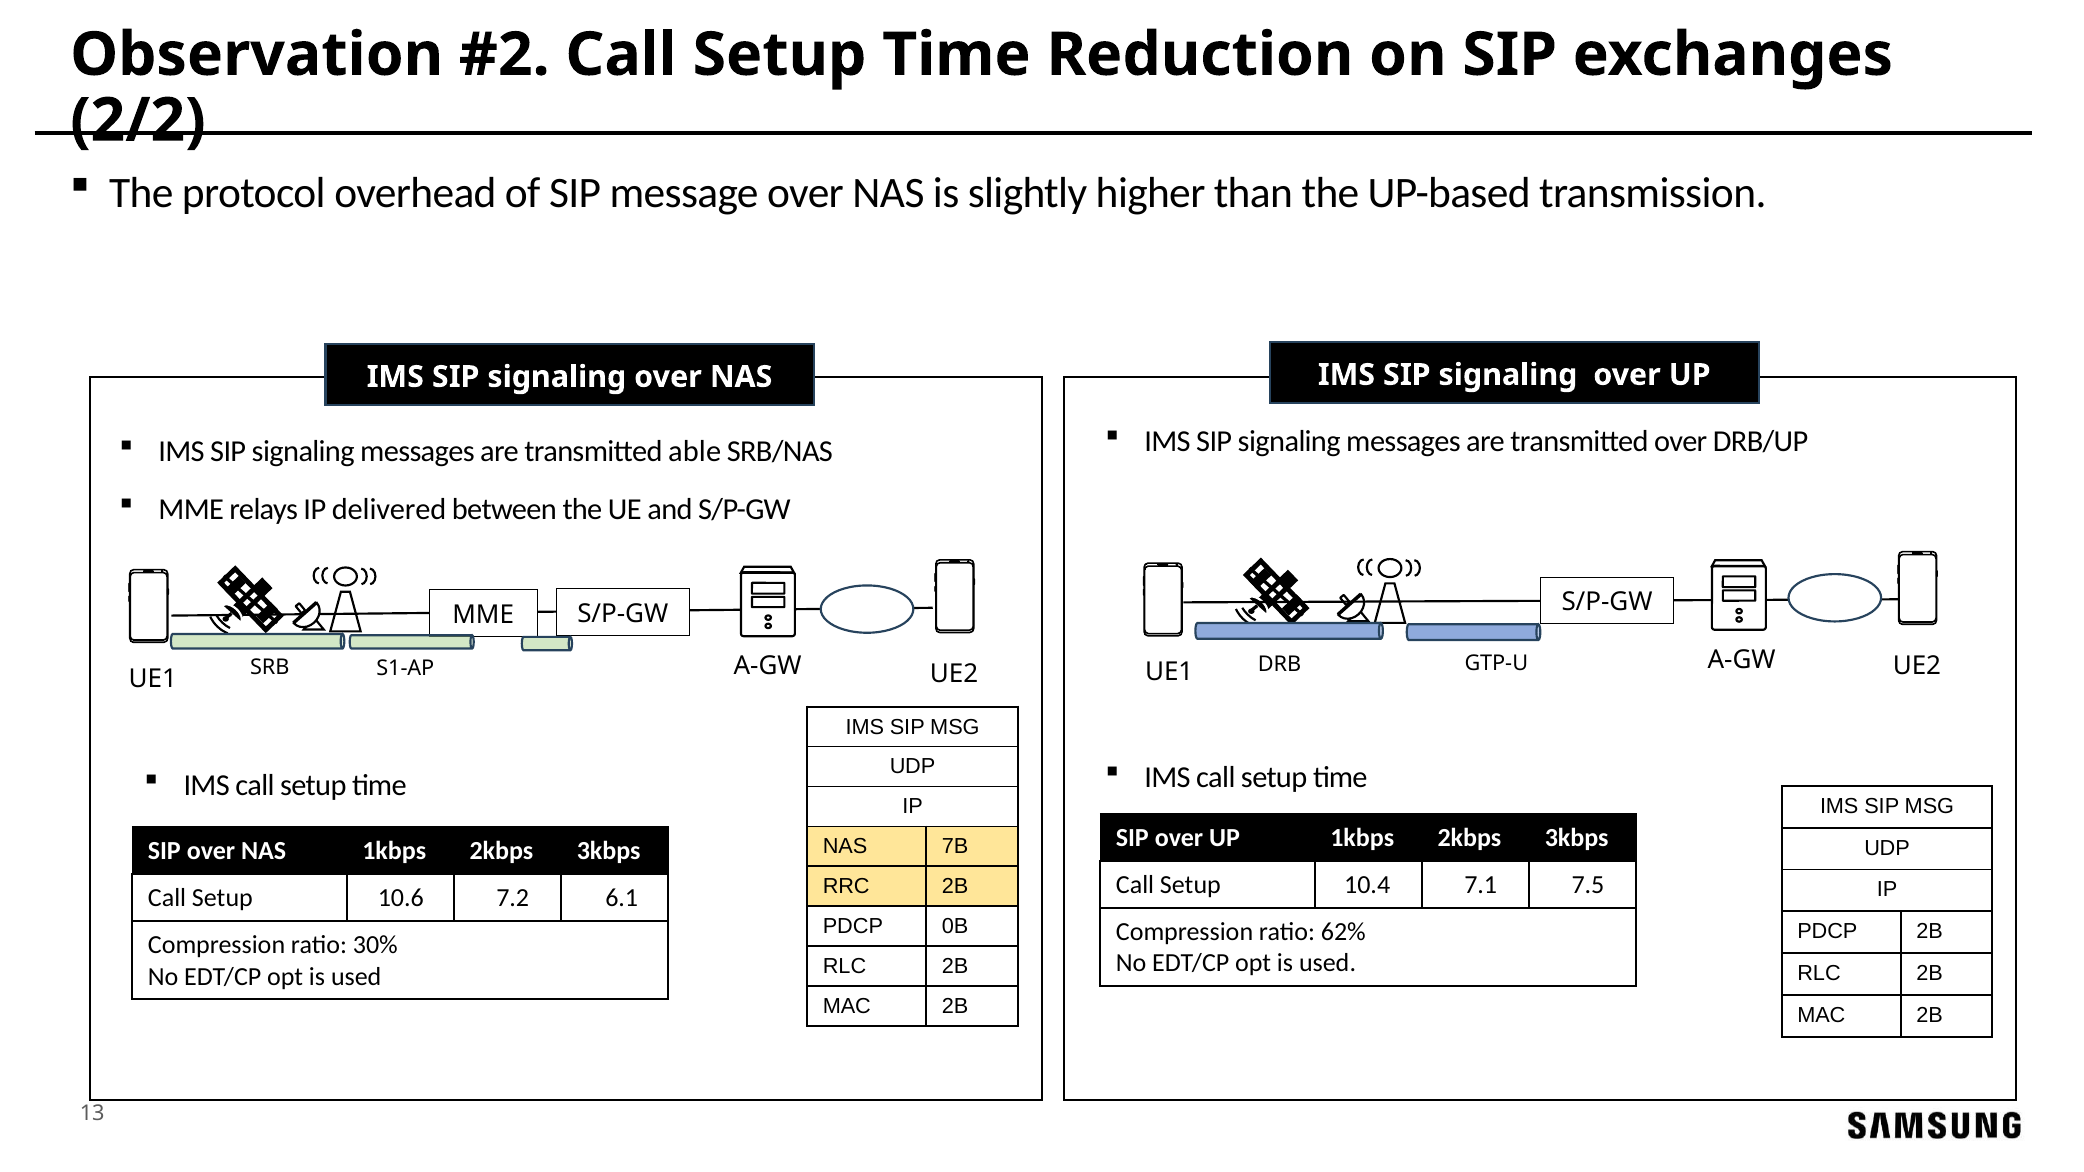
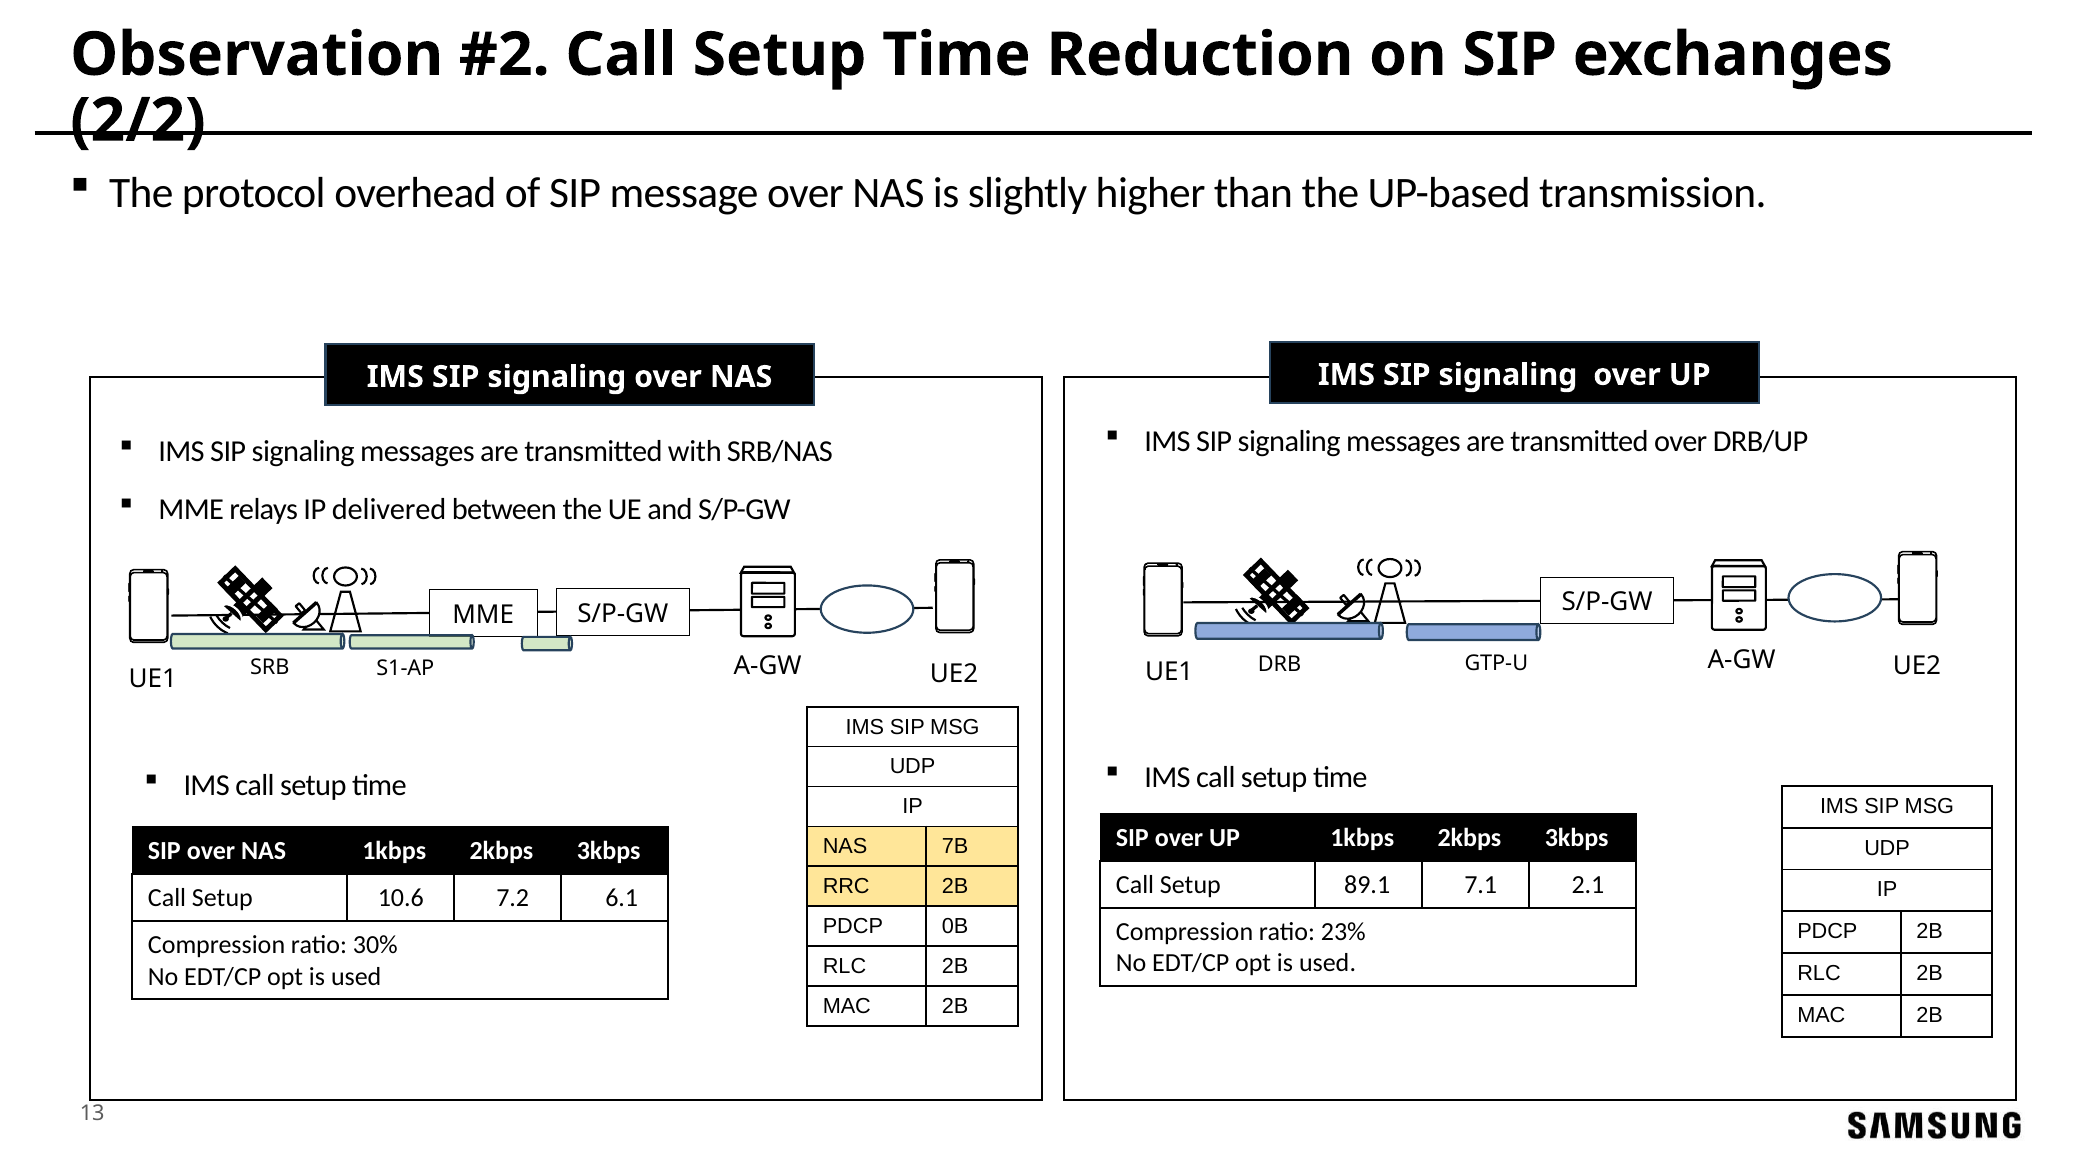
able: able -> with
10.4: 10.4 -> 89.1
7.5: 7.5 -> 2.1
62%: 62% -> 23%
